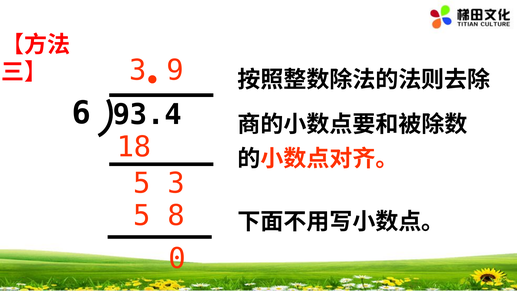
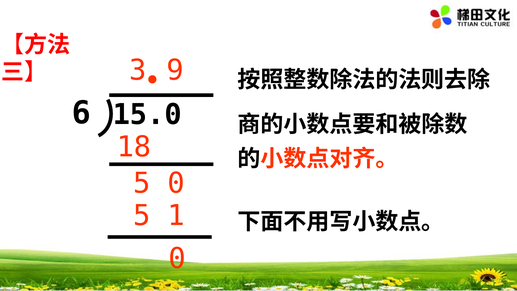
93.4: 93.4 -> 15.0
5 3: 3 -> 0
8: 8 -> 1
